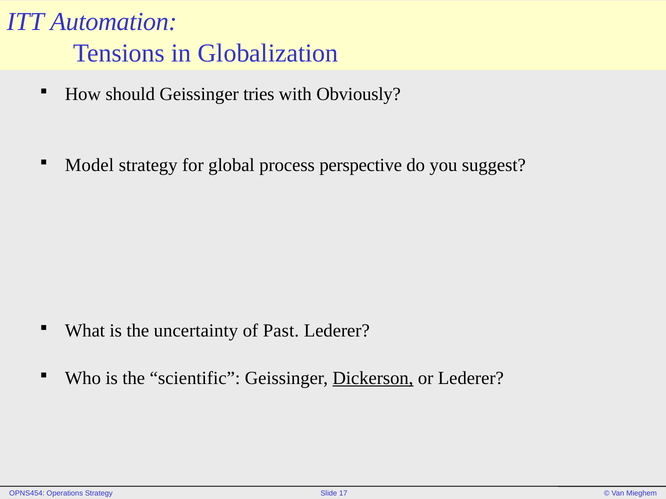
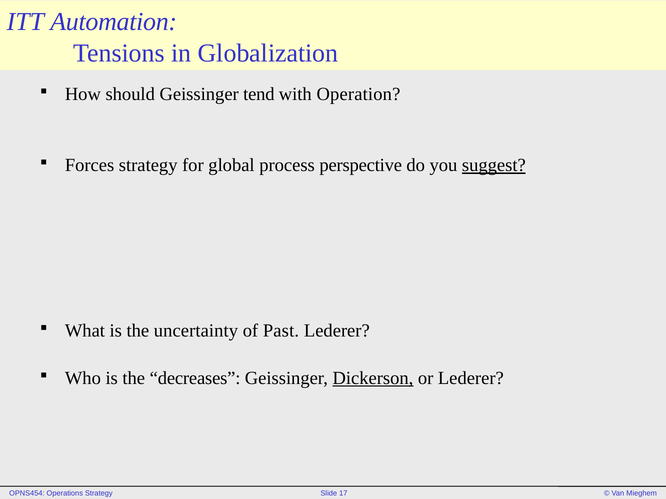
tries: tries -> tend
Obviously: Obviously -> Operation
Model: Model -> Forces
suggest underline: none -> present
scientific: scientific -> decreases
